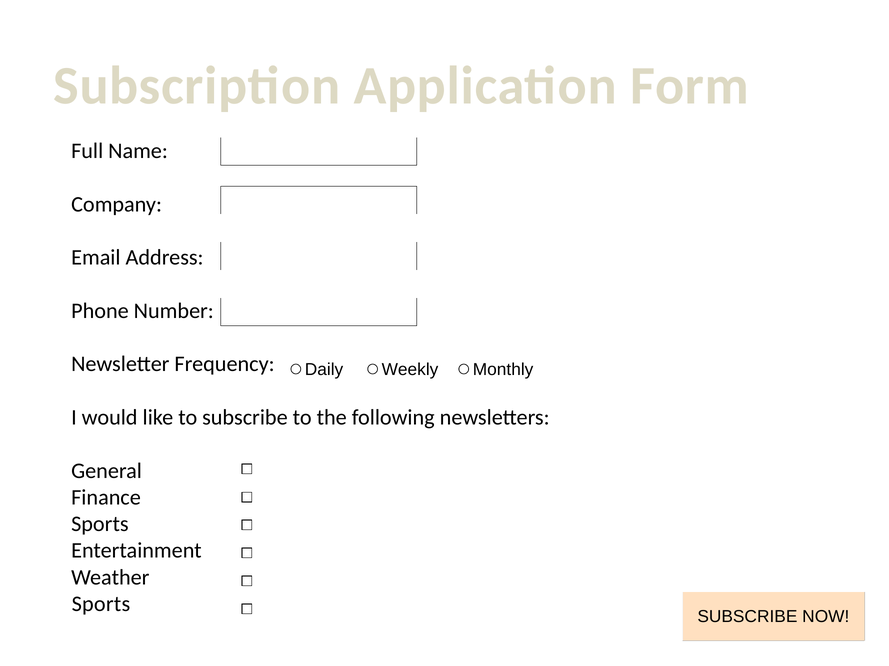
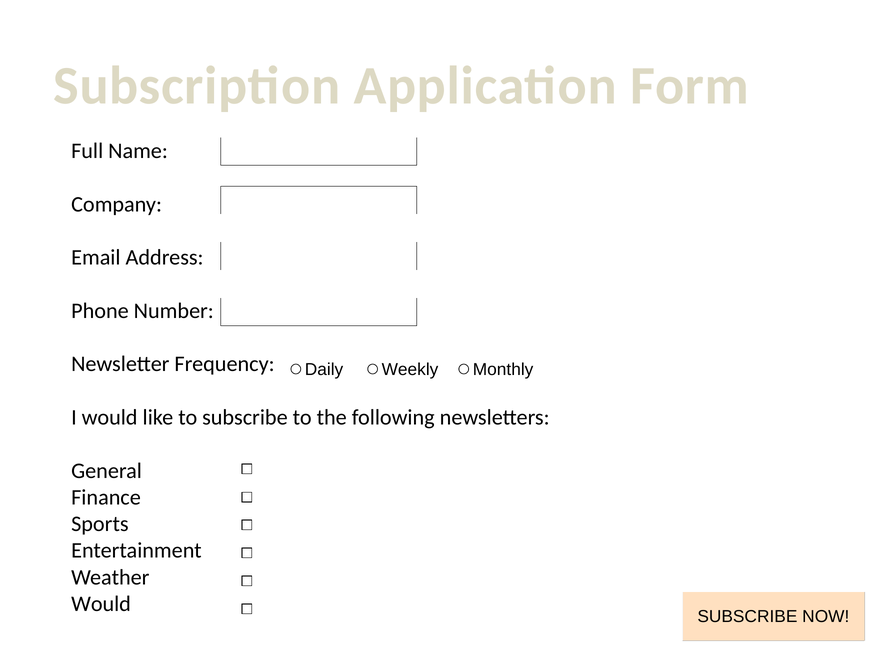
Sports at (101, 605): Sports -> Would
